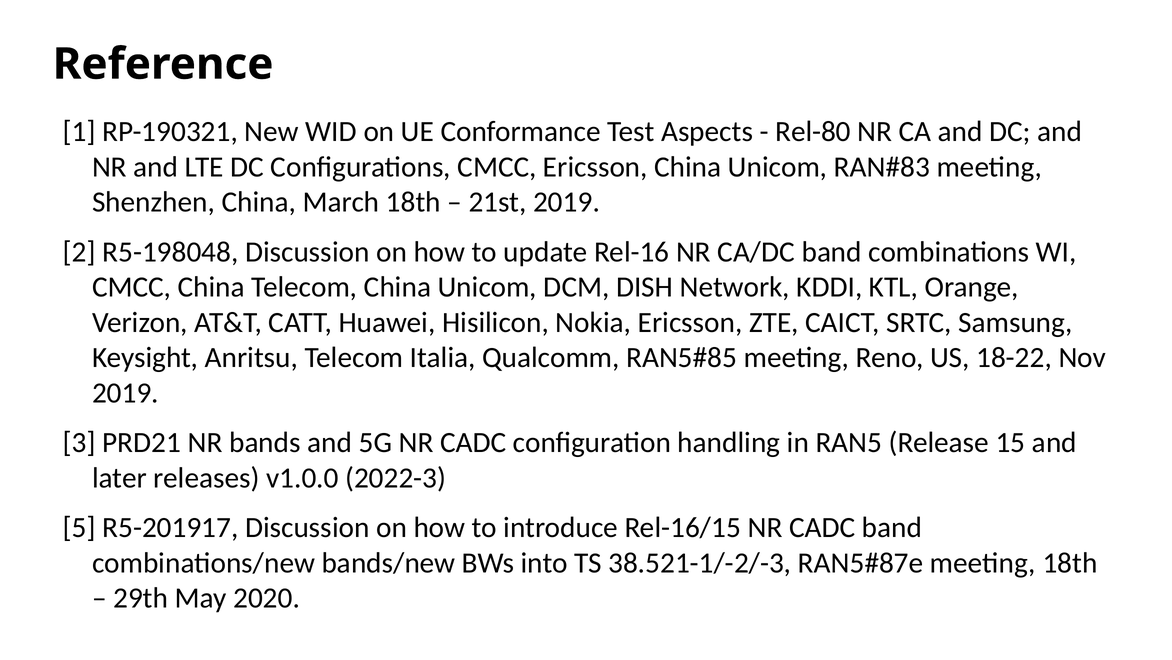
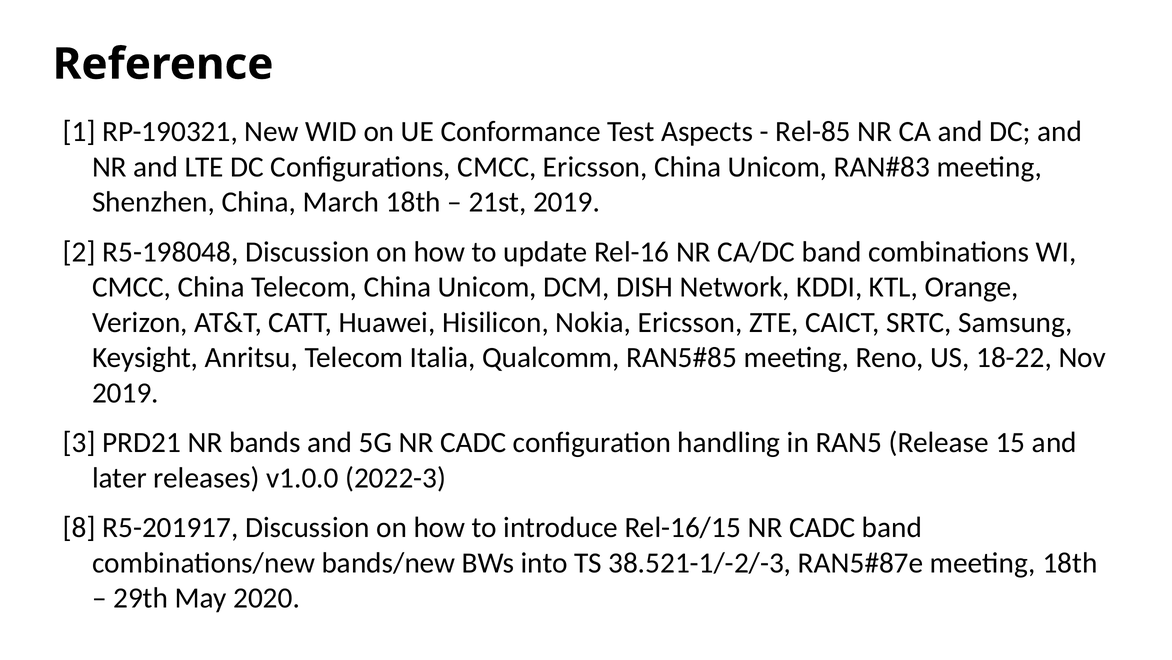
Rel-80: Rel-80 -> Rel-85
5: 5 -> 8
